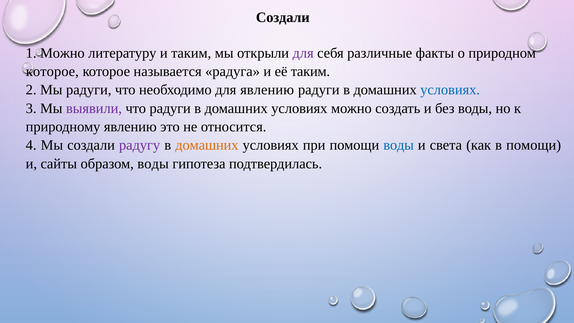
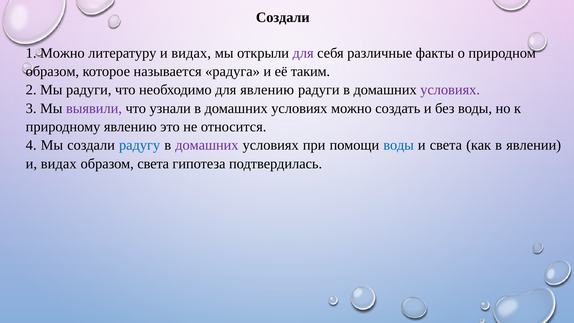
литературу и таким: таким -> видах
которое at (52, 71): которое -> образом
условиях at (450, 90) colour: blue -> purple
что радуги: радуги -> узнали
радугу colour: purple -> blue
домашних at (207, 145) colour: orange -> purple
в помощи: помощи -> явлении
сайты at (59, 164): сайты -> видах
образом воды: воды -> света
